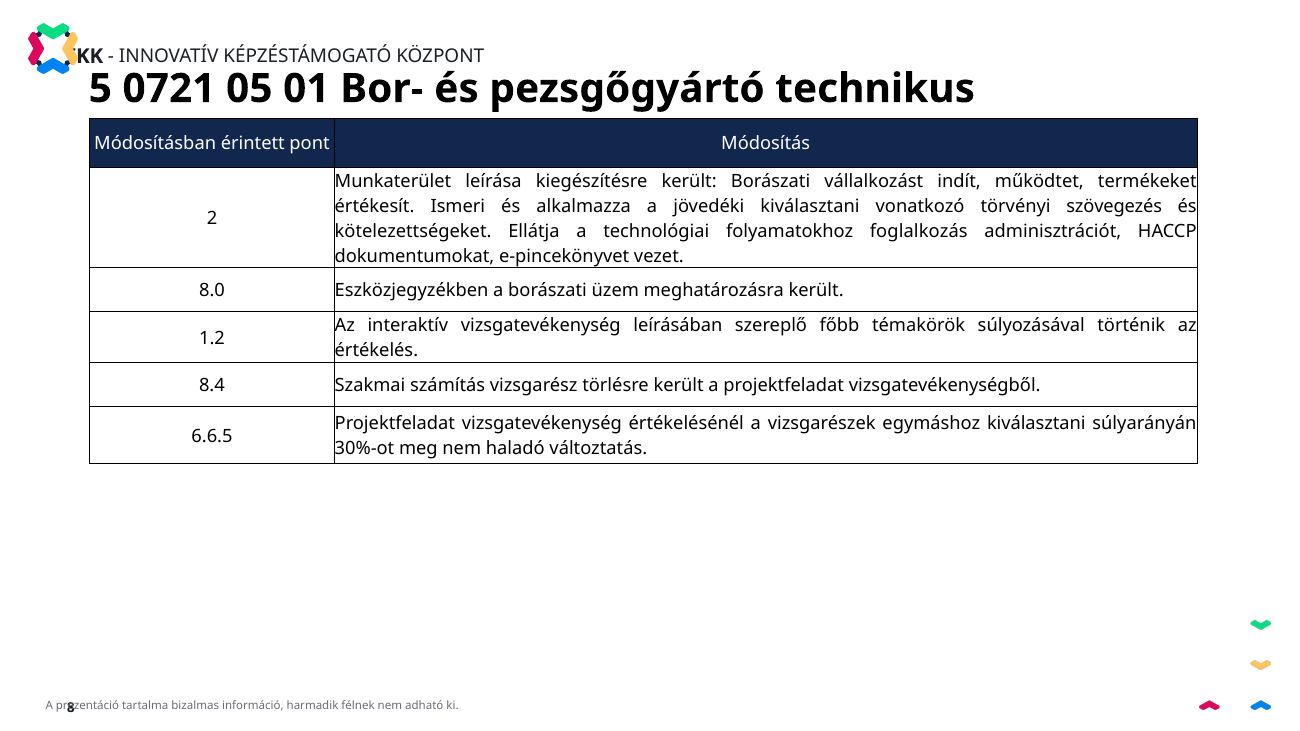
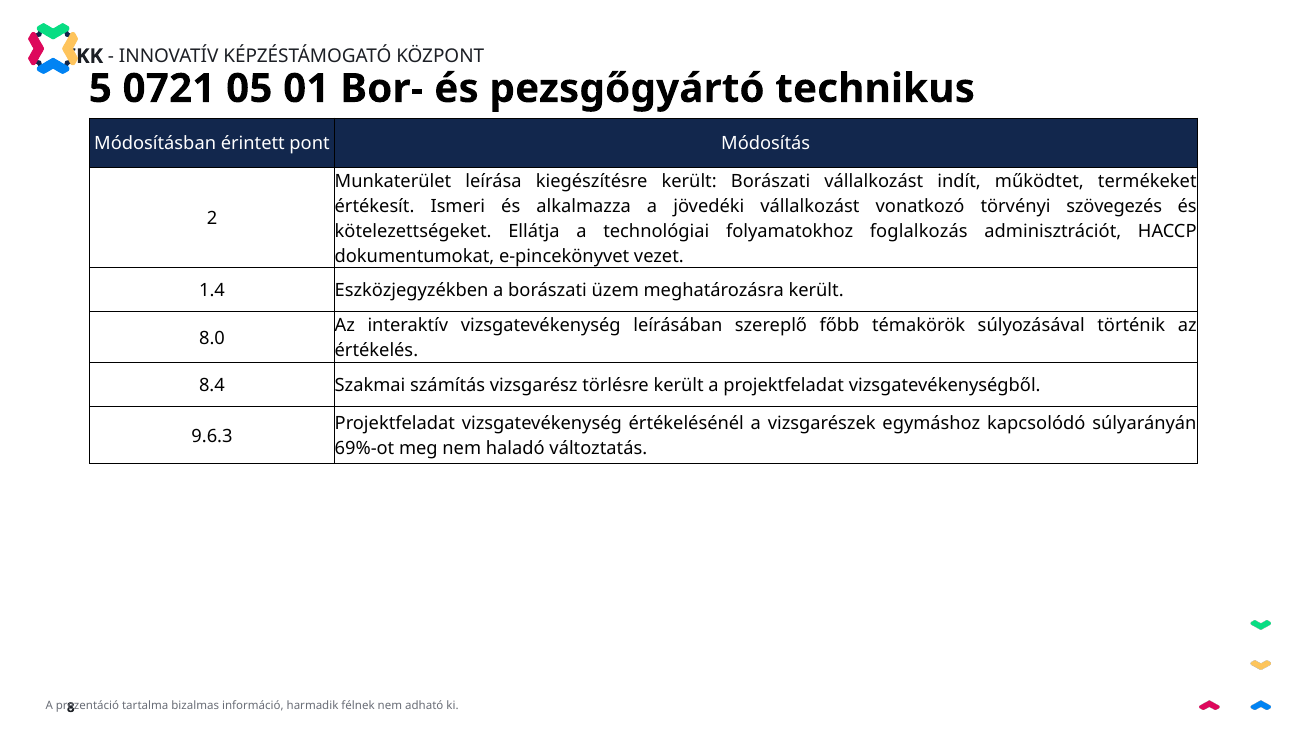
jövedéki kiválasztani: kiválasztani -> vállalkozást
8.0: 8.0 -> 1.4
1.2: 1.2 -> 8.0
egymáshoz kiválasztani: kiválasztani -> kapcsolódó
6.6.5: 6.6.5 -> 9.6.3
30%-ot: 30%-ot -> 69%-ot
